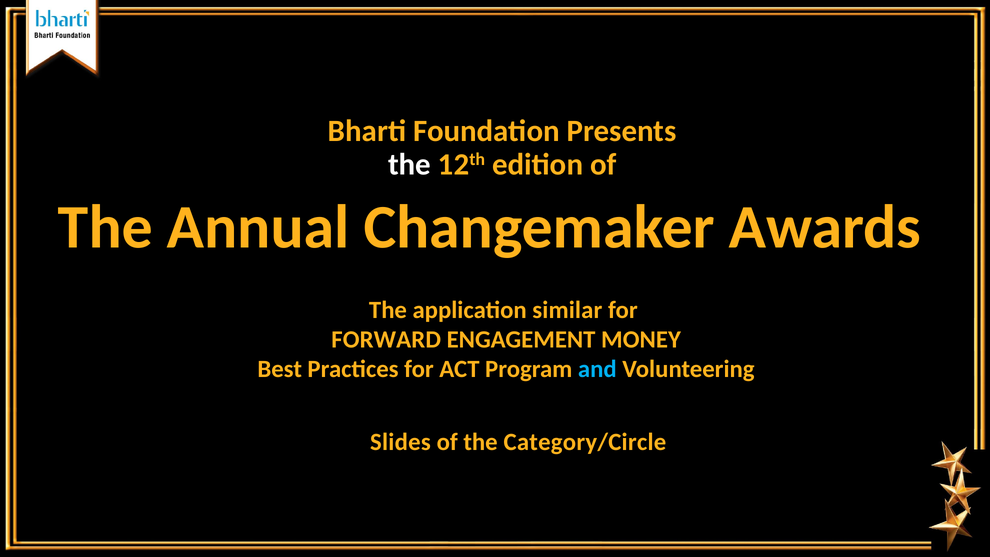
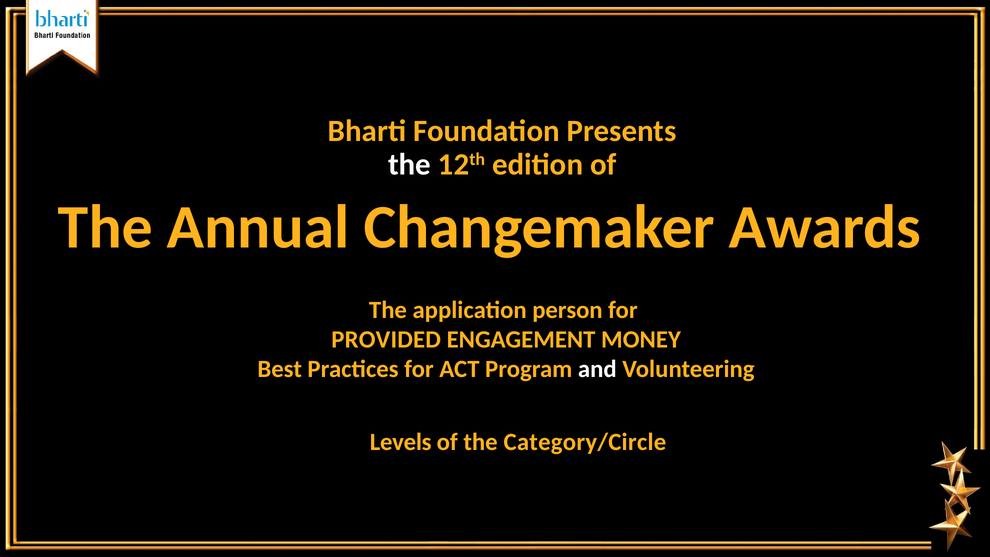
similar: similar -> person
FORWARD: FORWARD -> PROVIDED
and colour: light blue -> white
Slides: Slides -> Levels
